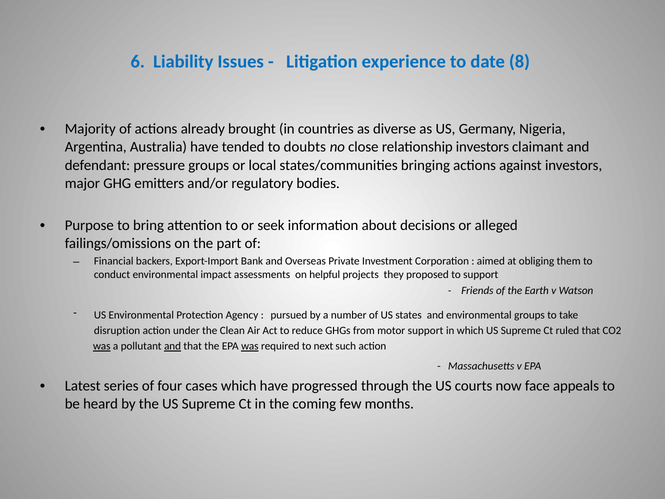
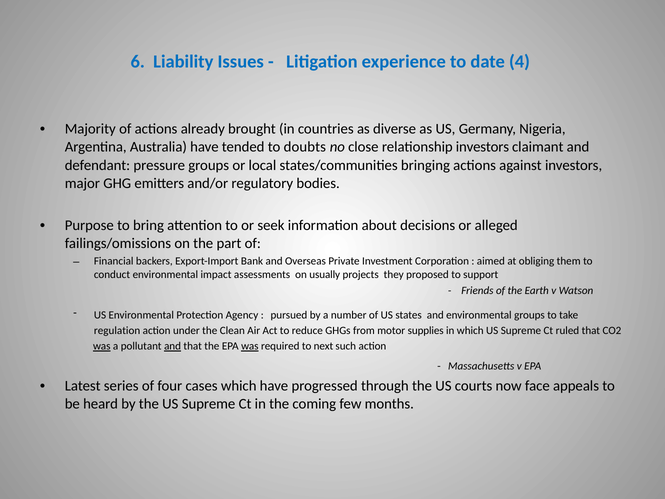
8: 8 -> 4
helpful: helpful -> usually
disruption: disruption -> regulation
motor support: support -> supplies
